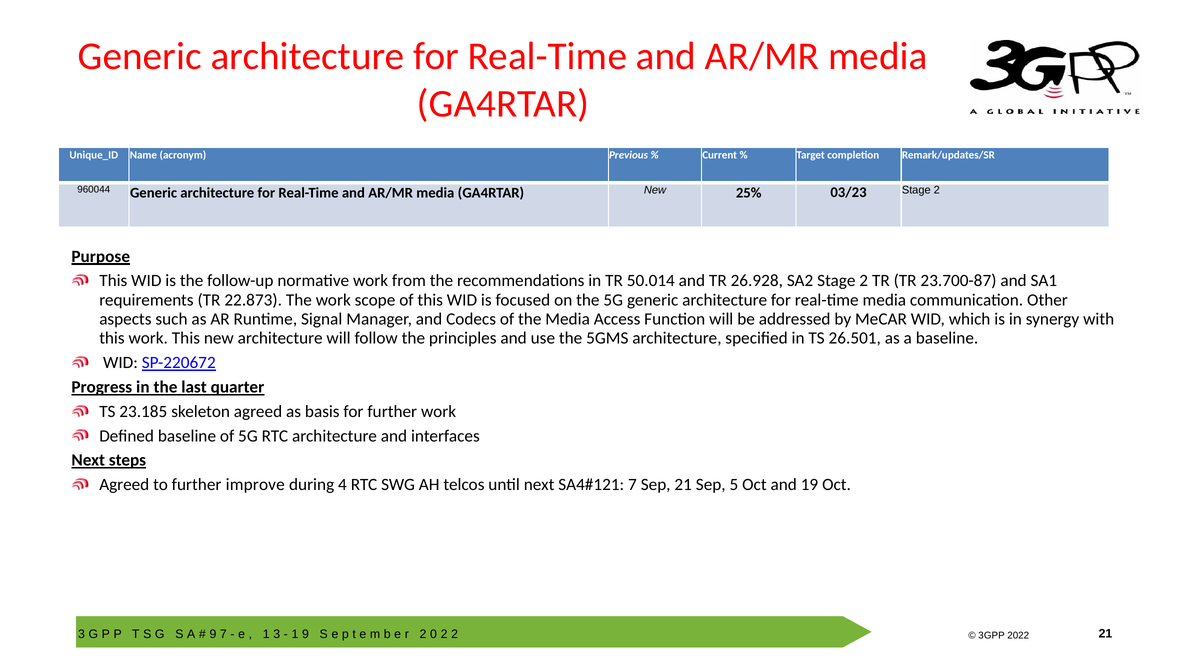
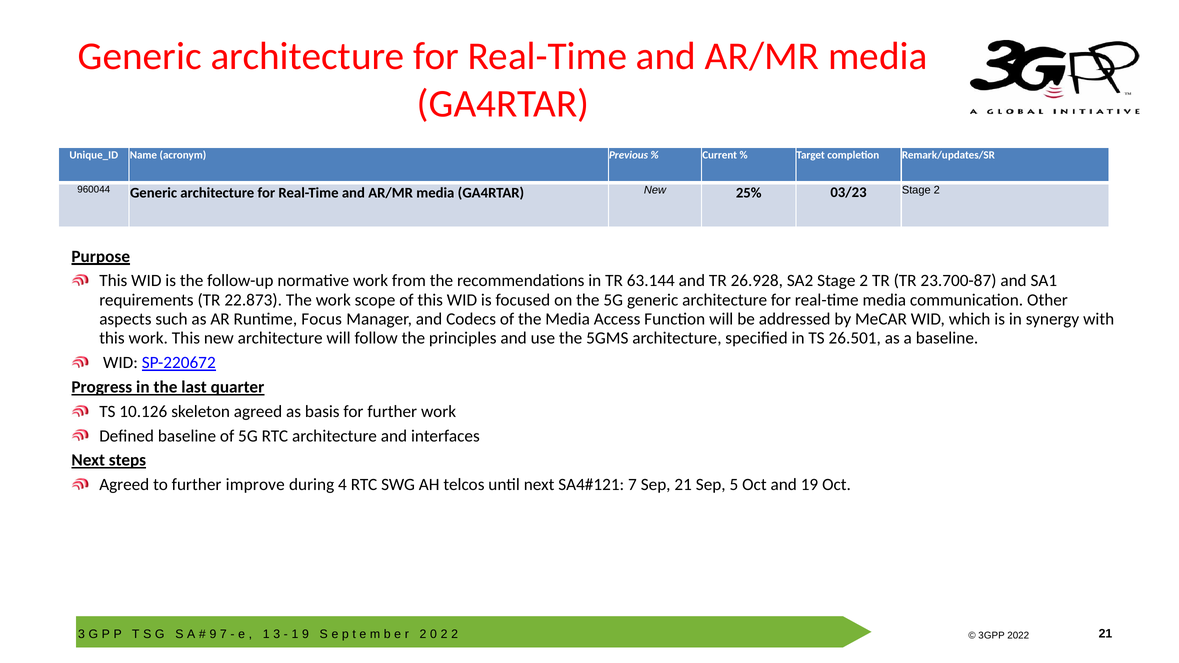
50.014: 50.014 -> 63.144
Signal: Signal -> Focus
23.185: 23.185 -> 10.126
